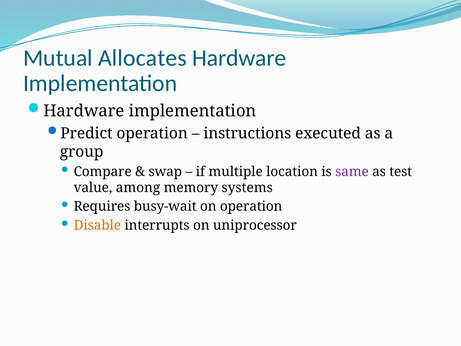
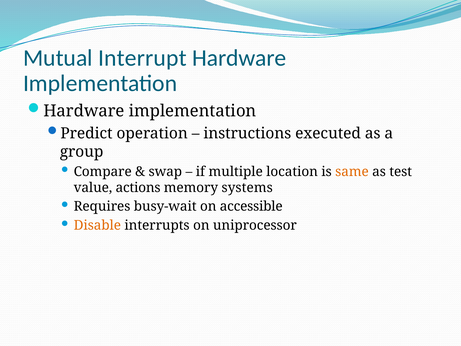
Allocates: Allocates -> Interrupt
same colour: purple -> orange
among: among -> actions
on operation: operation -> accessible
